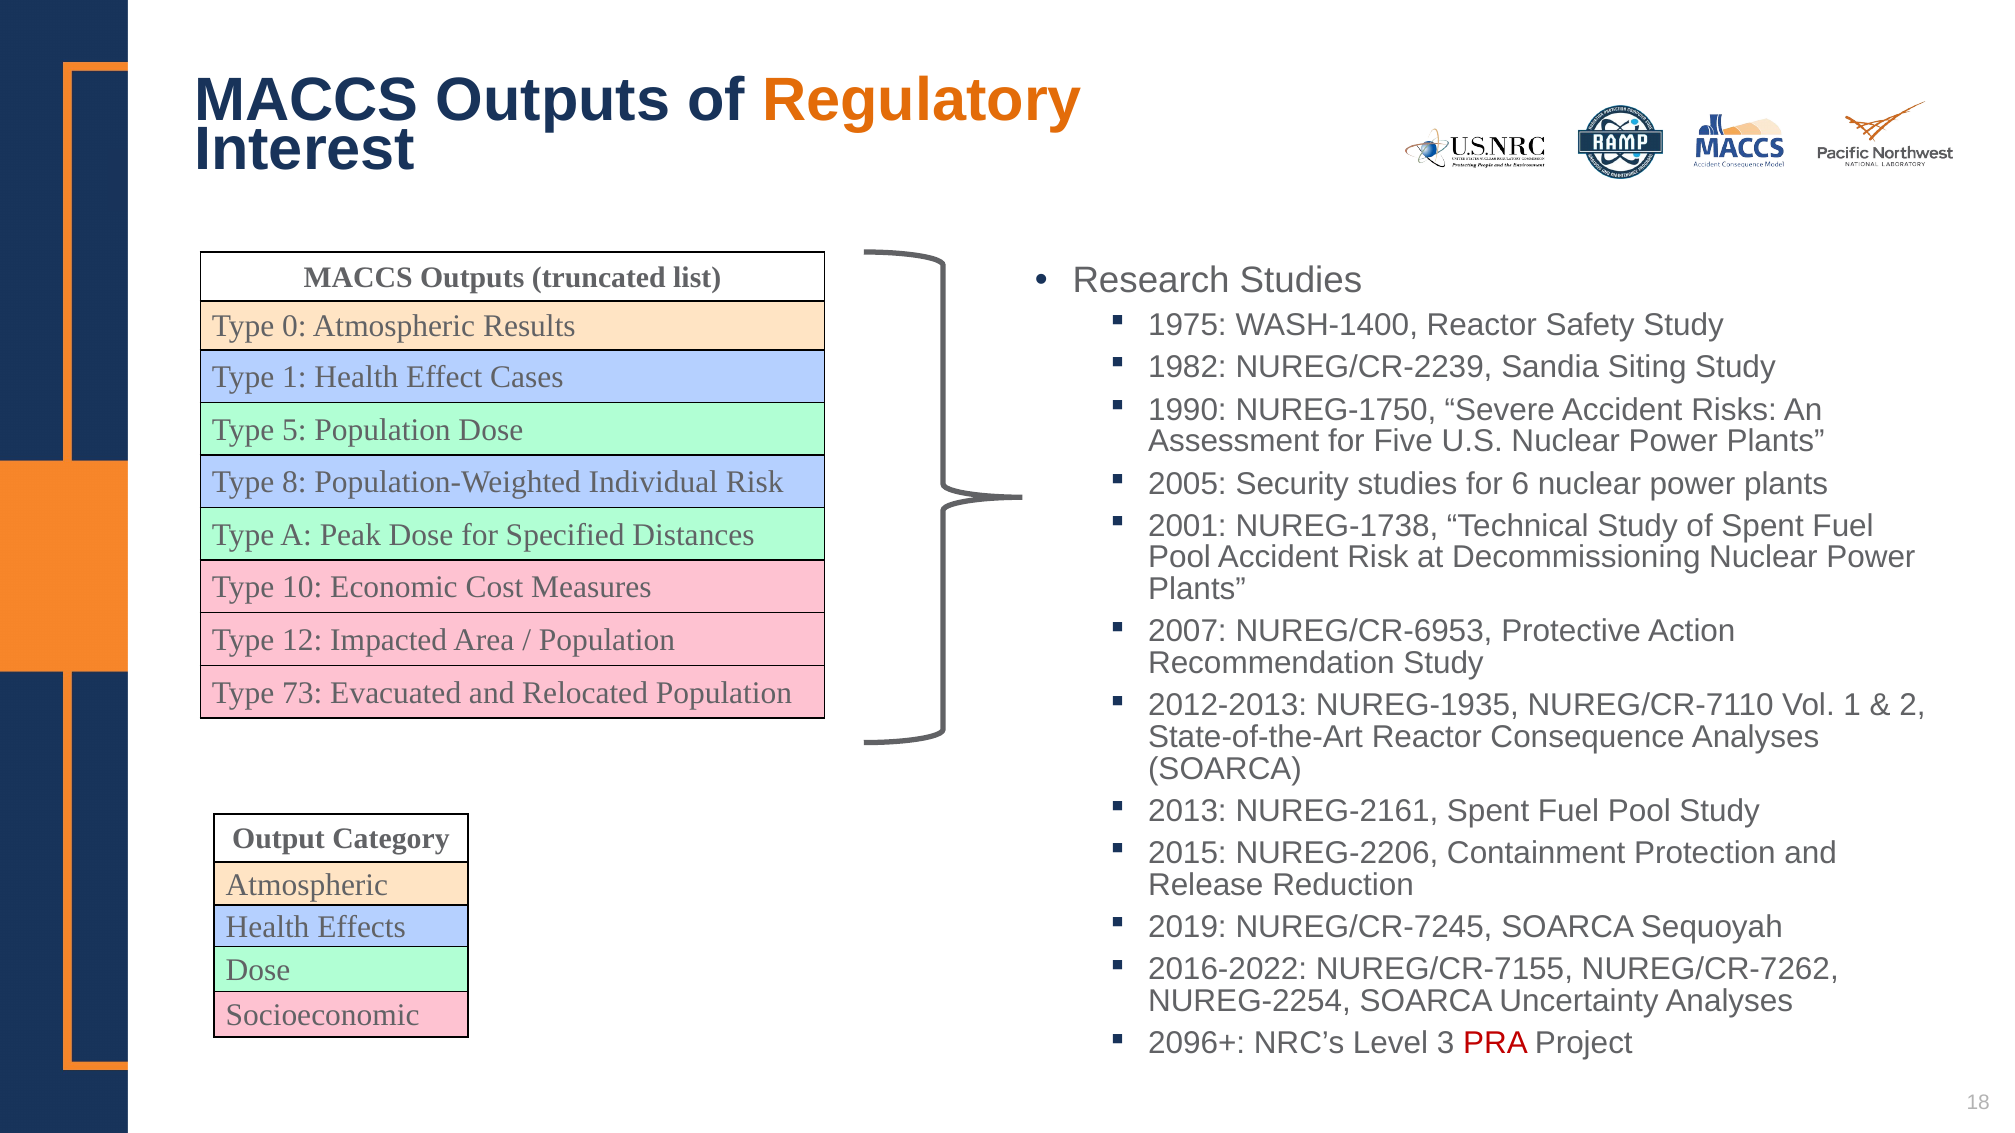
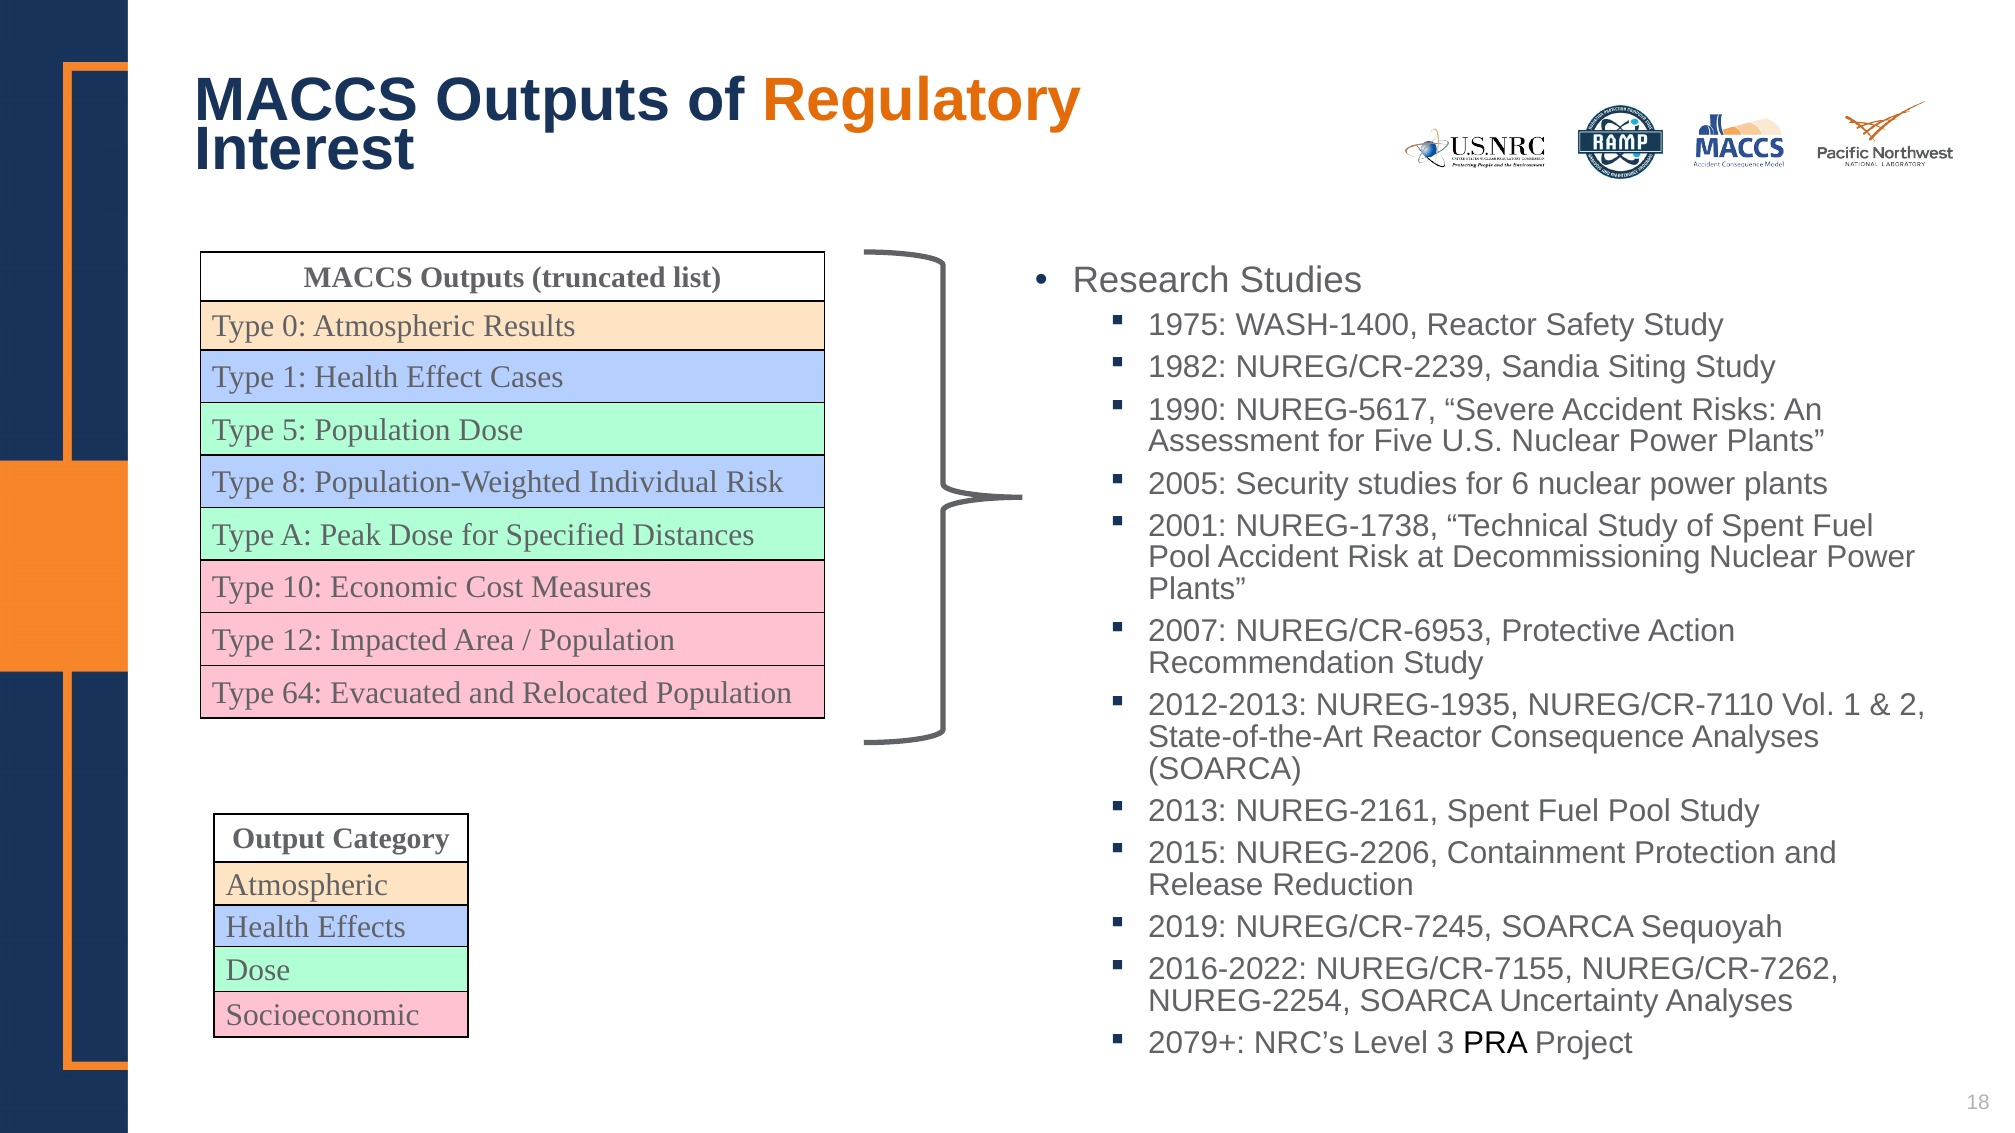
NUREG-1750: NUREG-1750 -> NUREG-5617
73: 73 -> 64
2096+: 2096+ -> 2079+
PRA colour: red -> black
